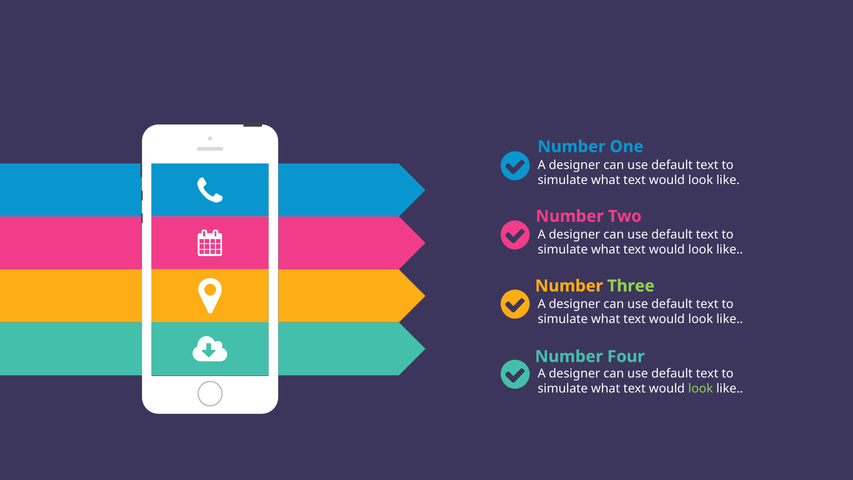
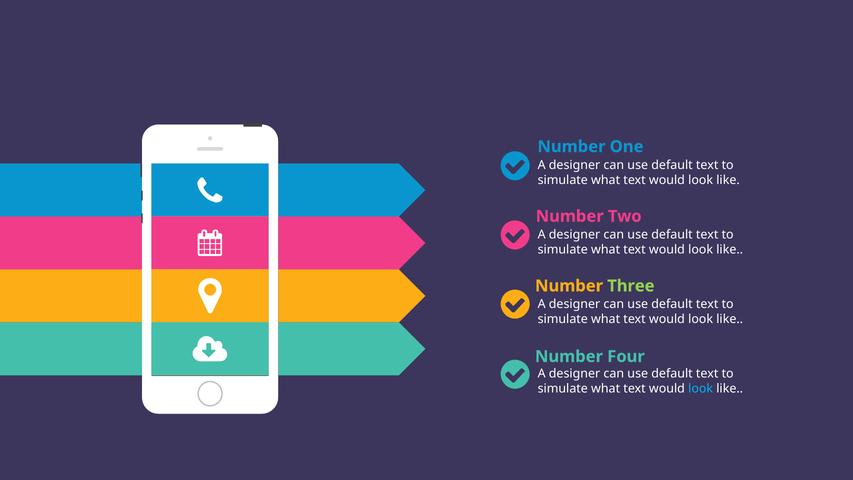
look at (701, 389) colour: light green -> light blue
